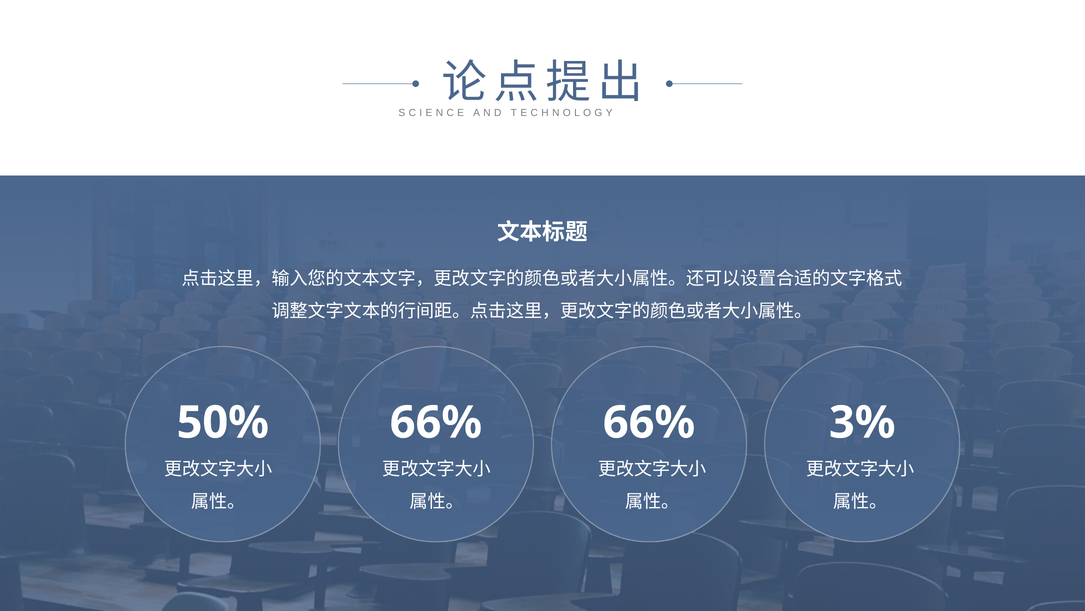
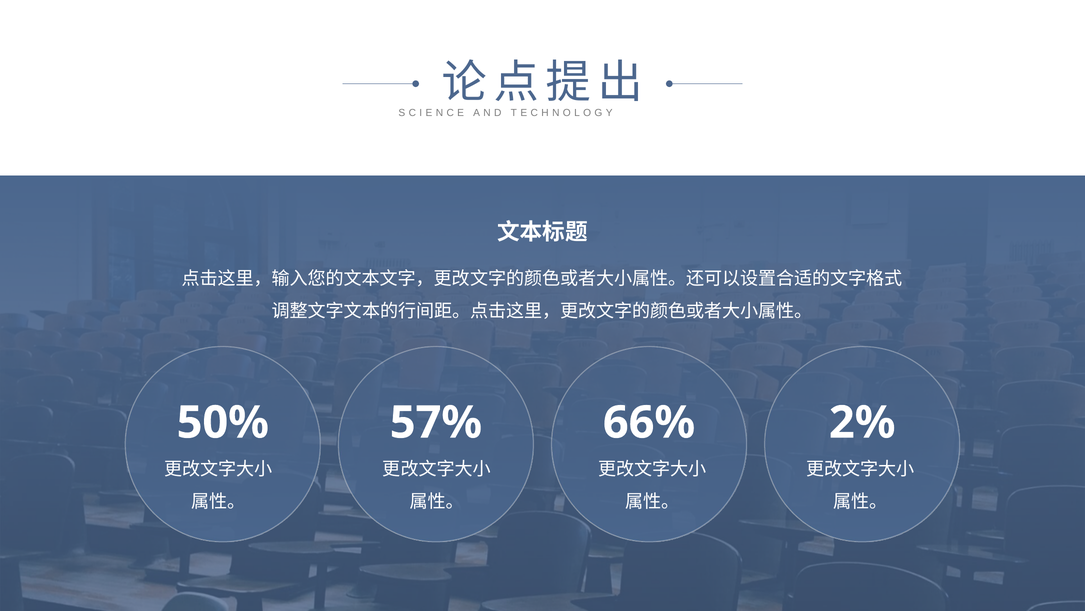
50% 66%: 66% -> 57%
3%: 3% -> 2%
